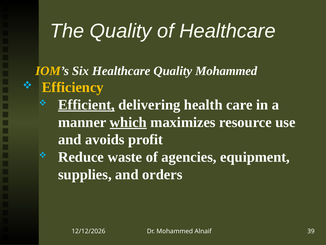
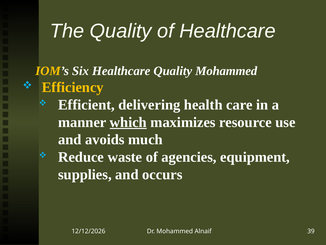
Efficient underline: present -> none
profit: profit -> much
orders: orders -> occurs
